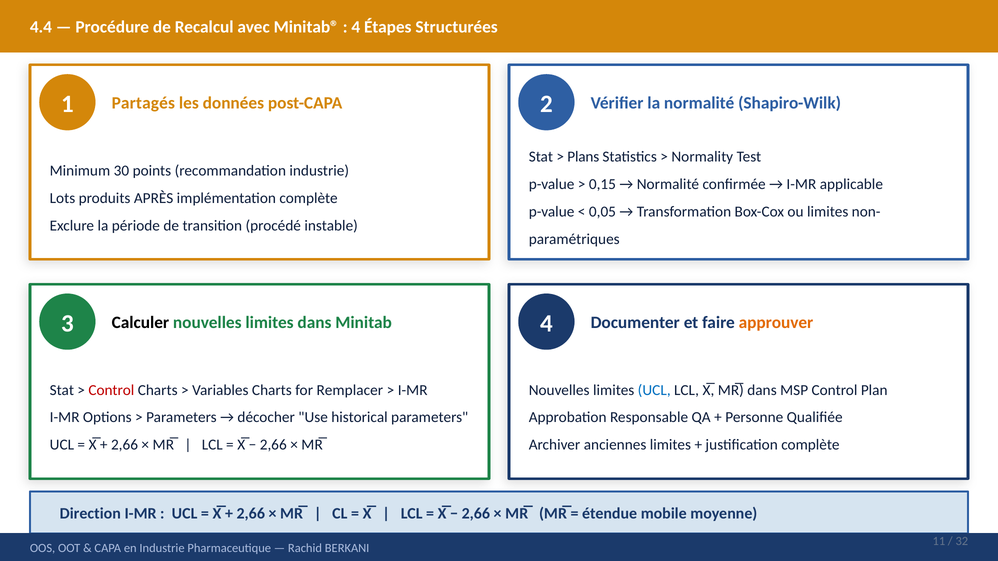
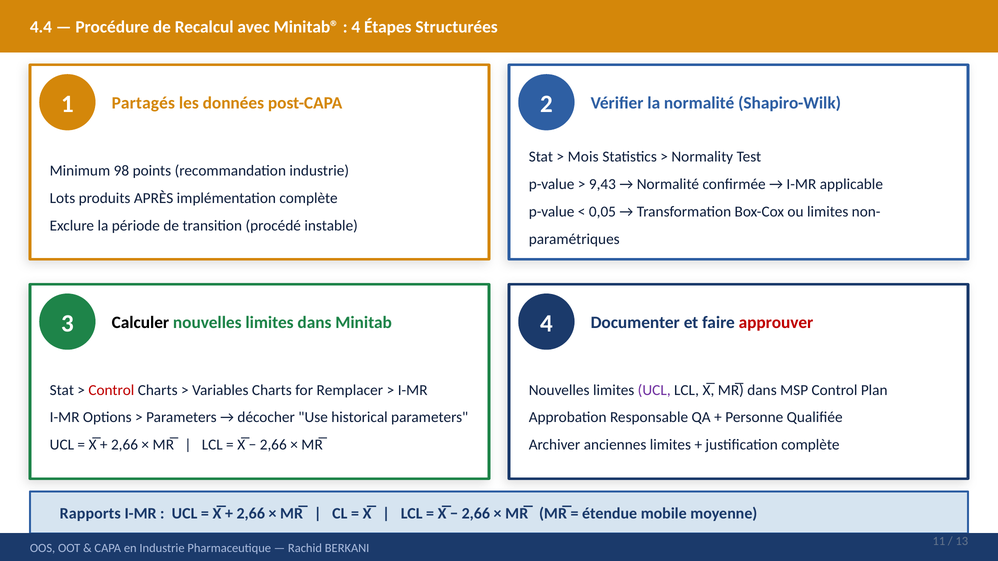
Plans: Plans -> Mois
30: 30 -> 98
0,15: 0,15 -> 9,43
approuver colour: orange -> red
UCL at (654, 390) colour: blue -> purple
Direction: Direction -> Rapports
32: 32 -> 13
